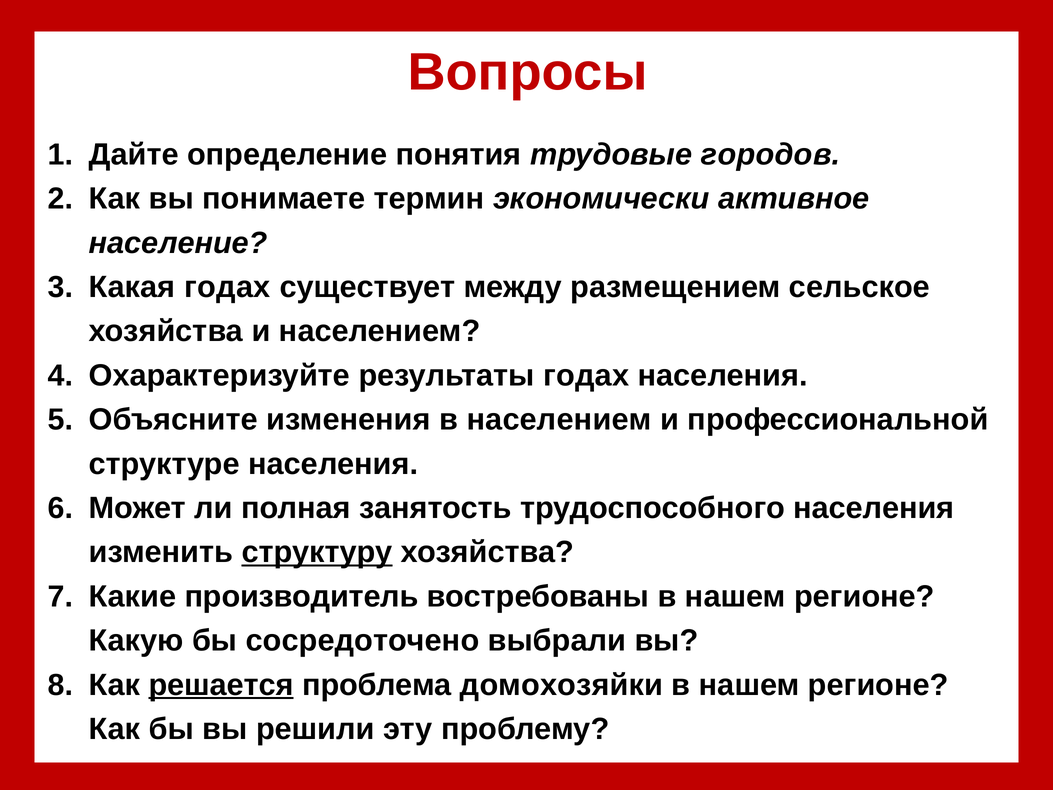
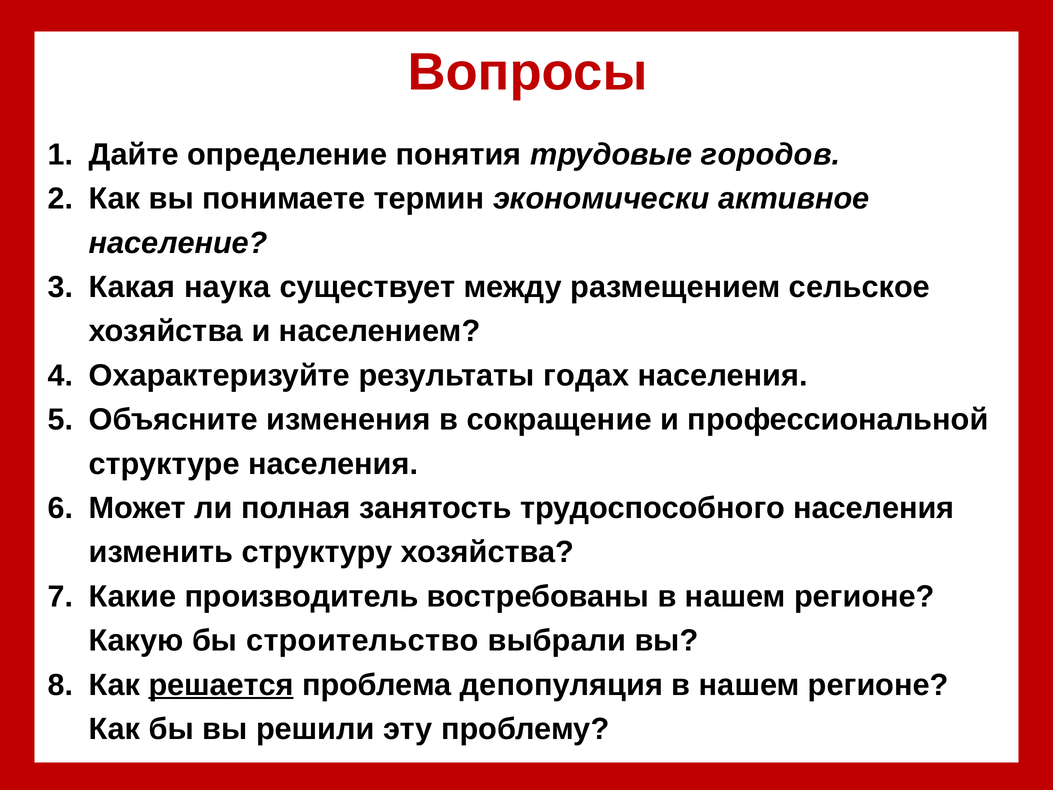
Какая годах: годах -> наука
в населением: населением -> сокращение
структуру underline: present -> none
сосредоточено: сосредоточено -> строительство
домохозяйки: домохозяйки -> депопуляция
